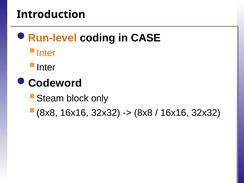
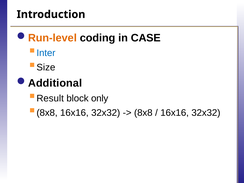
Inter at (46, 53) colour: orange -> blue
Inter at (46, 67): Inter -> Size
Codeword: Codeword -> Additional
Steam: Steam -> Result
